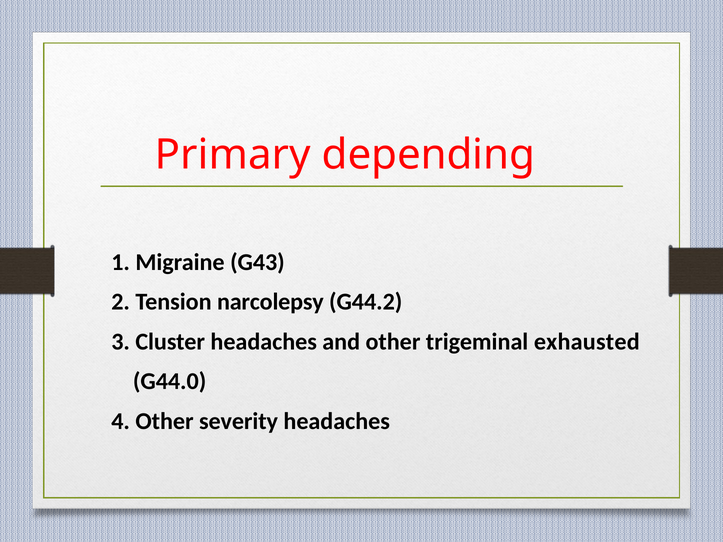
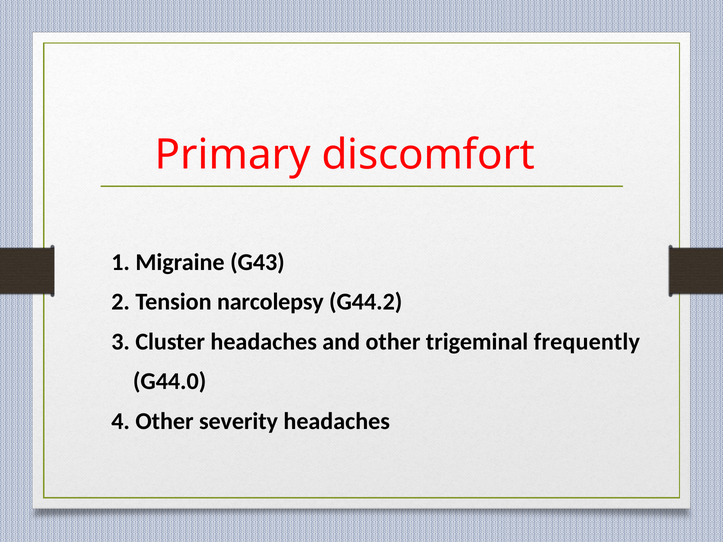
depending: depending -> discomfort
exhausted: exhausted -> frequently
